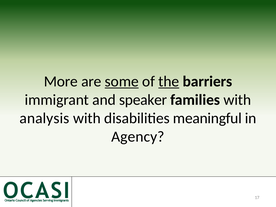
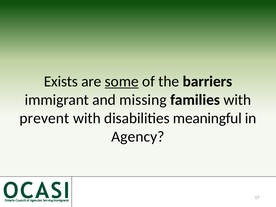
More: More -> Exists
the underline: present -> none
speaker: speaker -> missing
analysis: analysis -> prevent
